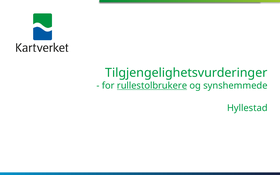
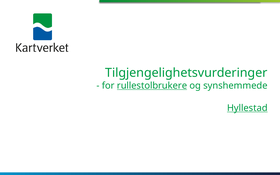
Hyllestad underline: none -> present
